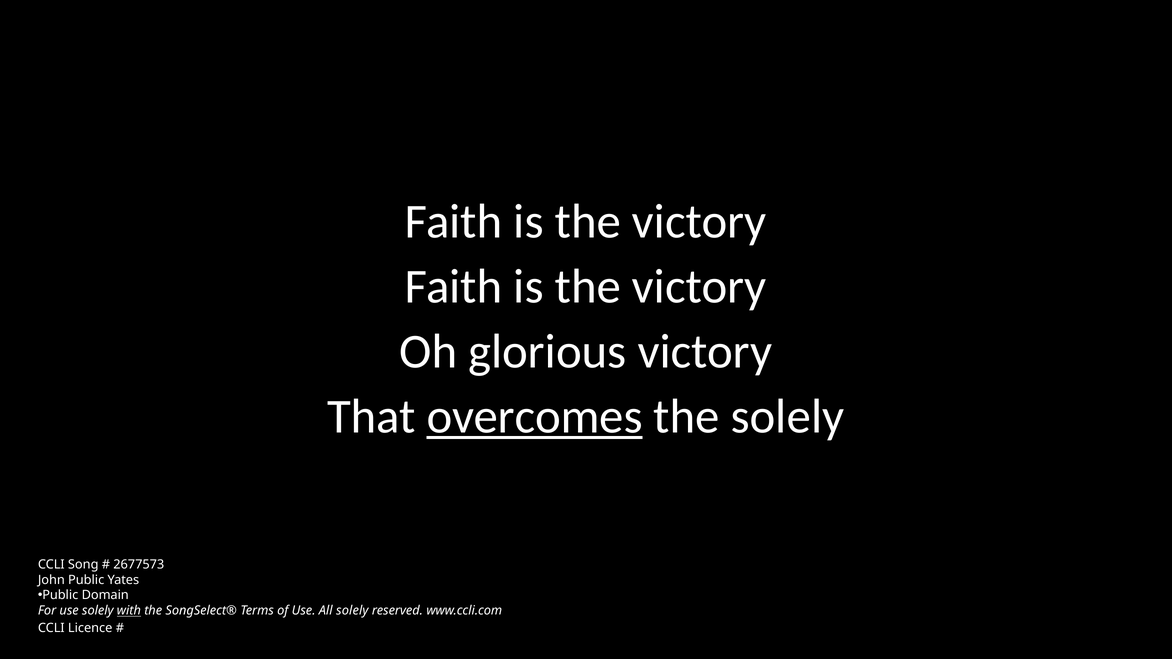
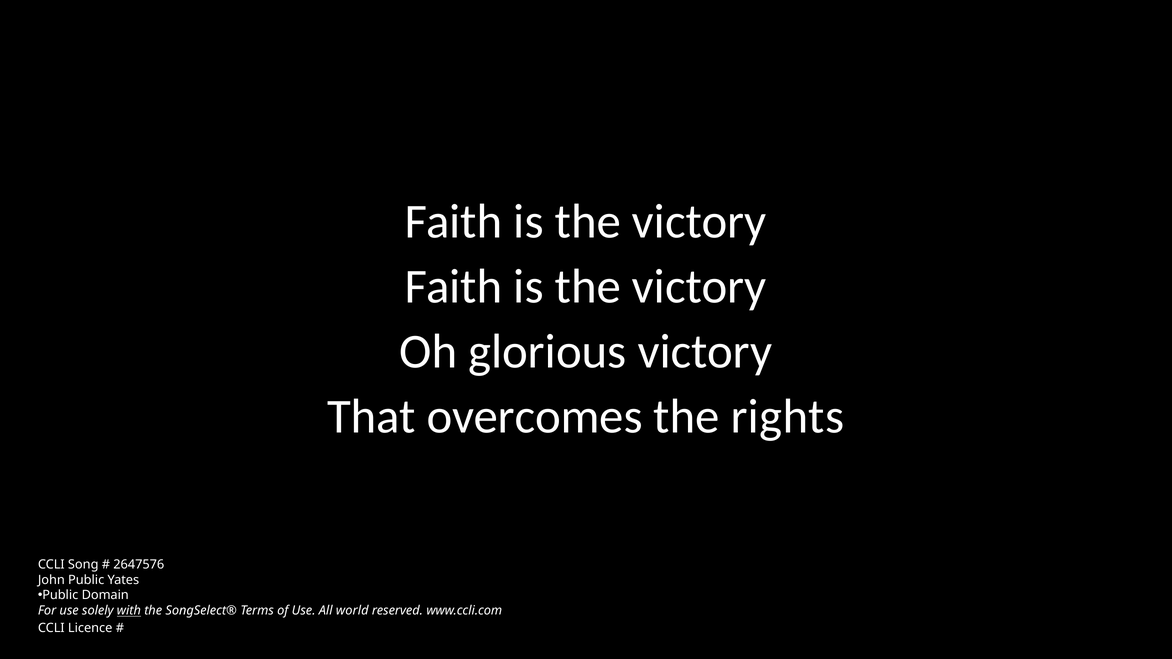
overcomes underline: present -> none
the solely: solely -> rights
2677573: 2677573 -> 2647576
All solely: solely -> world
